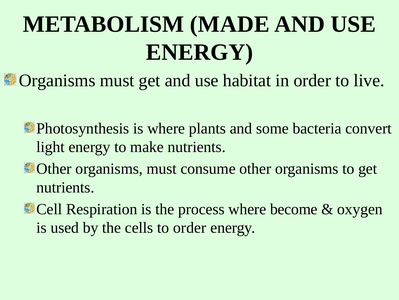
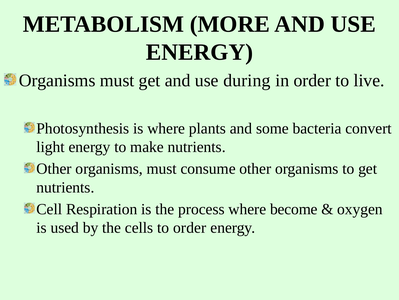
MADE: MADE -> MORE
habitat: habitat -> during
